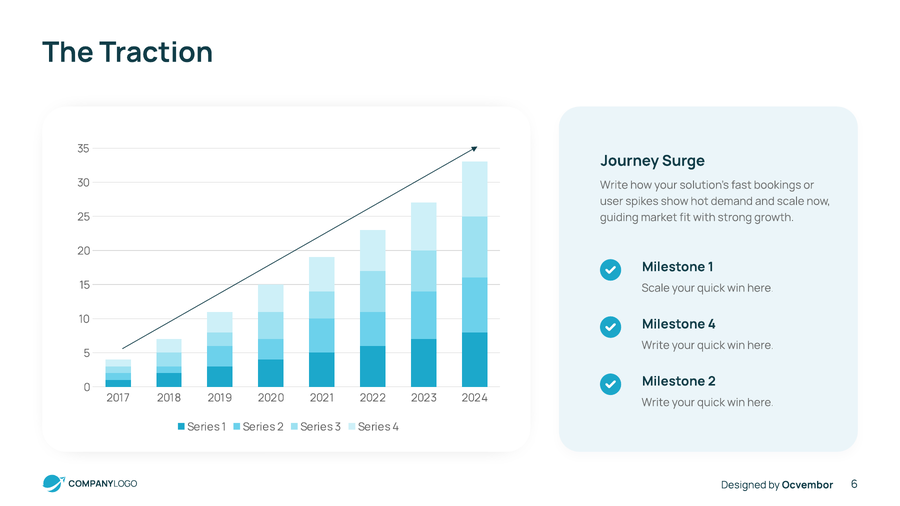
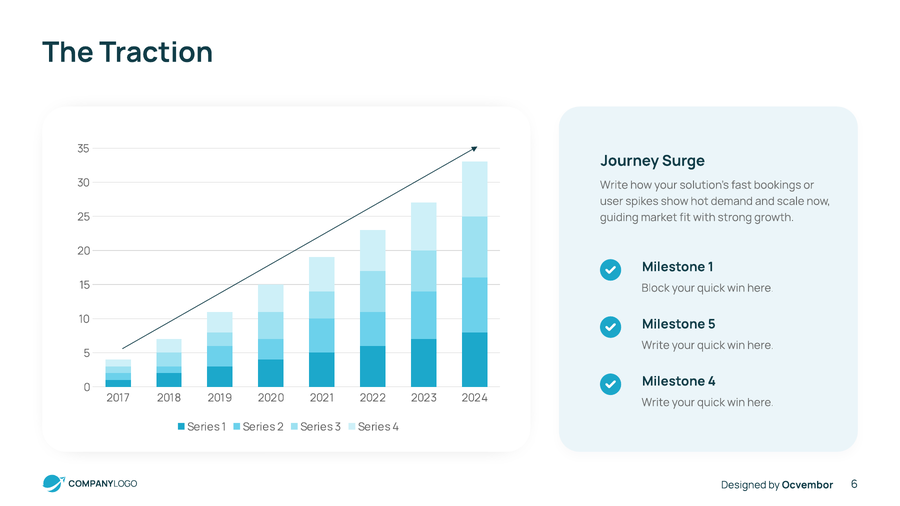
Scale at (656, 288): Scale -> Block
Milestone 4: 4 -> 5
Milestone 2: 2 -> 4
